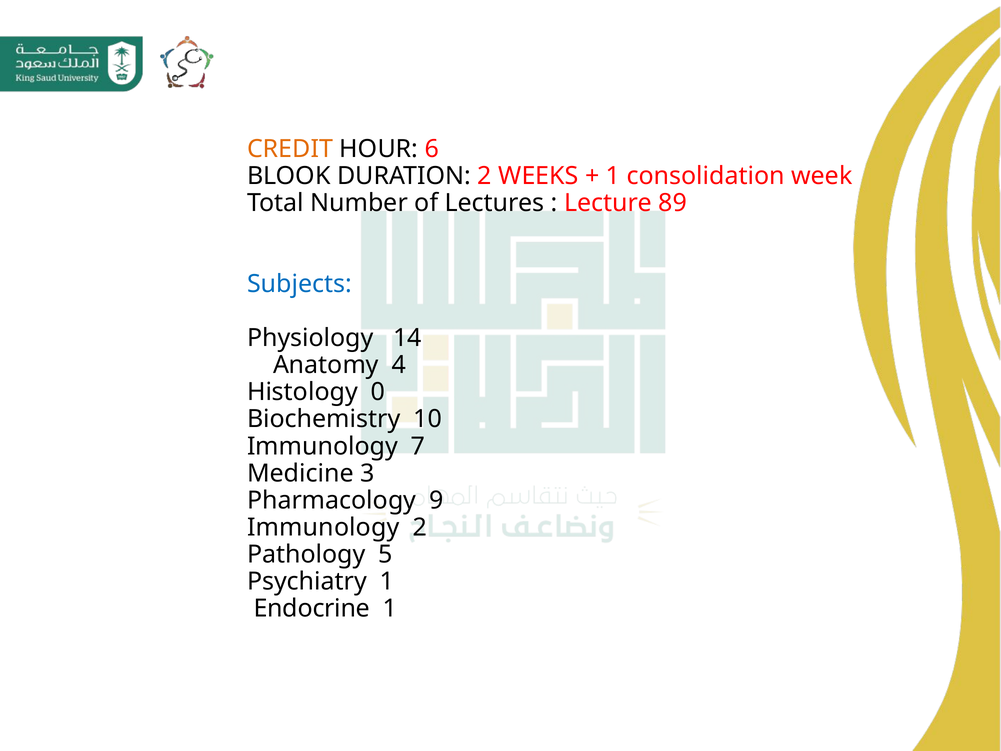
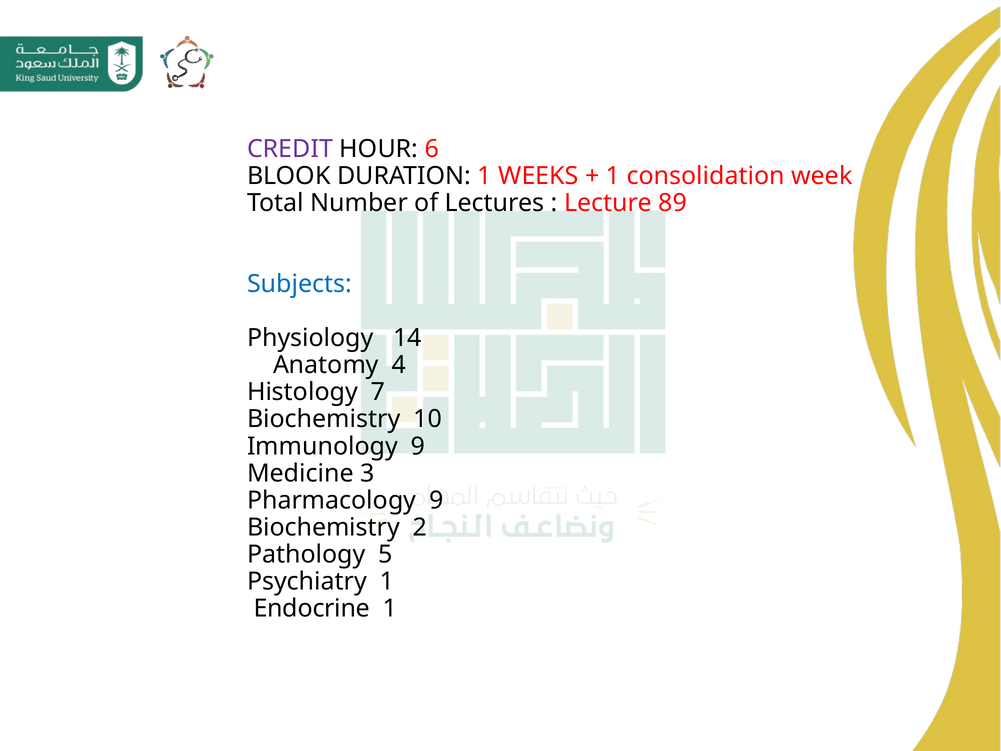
CREDIT colour: orange -> purple
DURATION 2: 2 -> 1
0: 0 -> 7
Immunology 7: 7 -> 9
Immunology at (323, 527): Immunology -> Biochemistry
